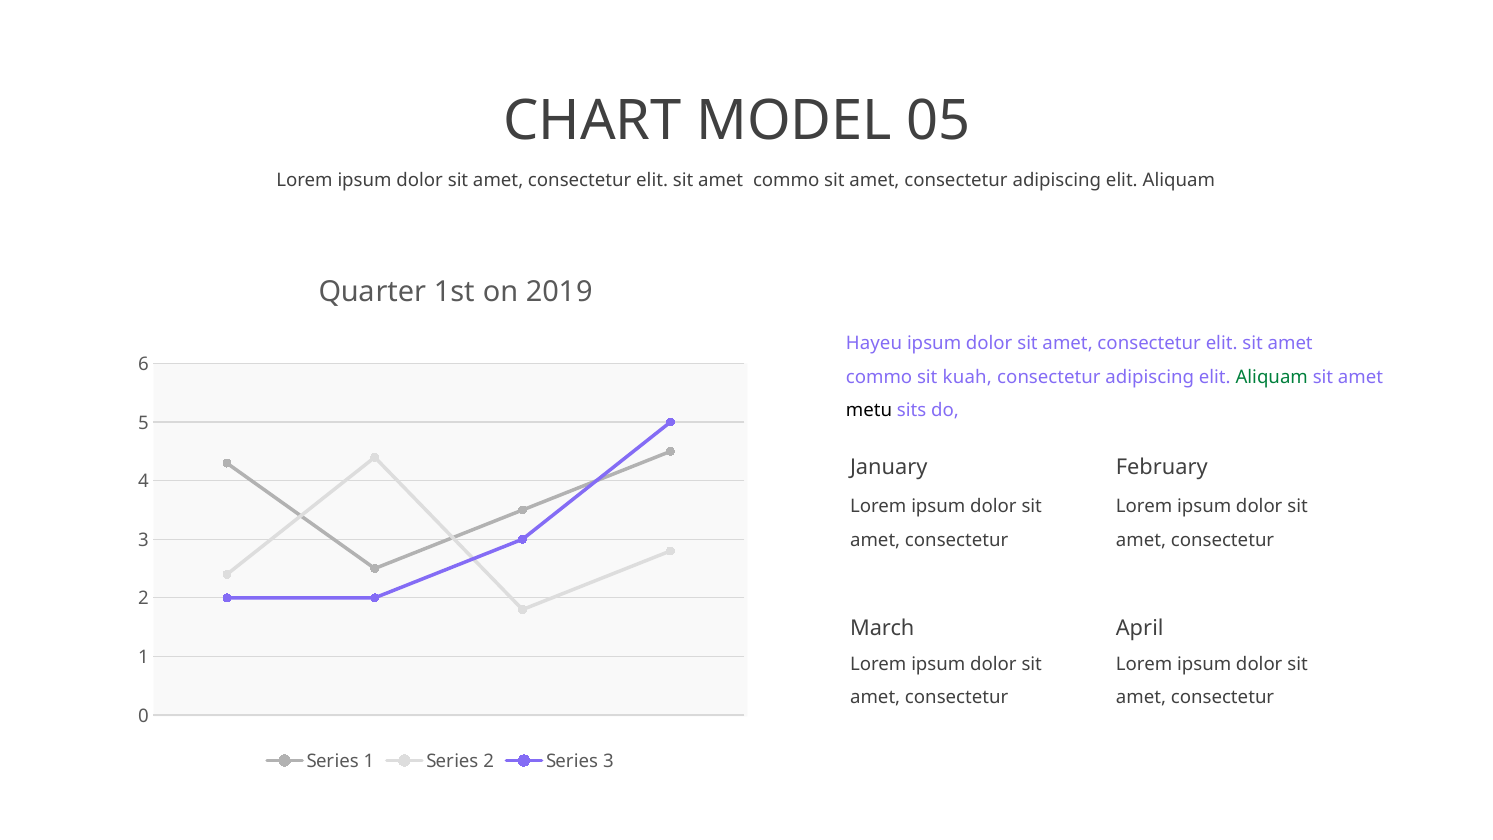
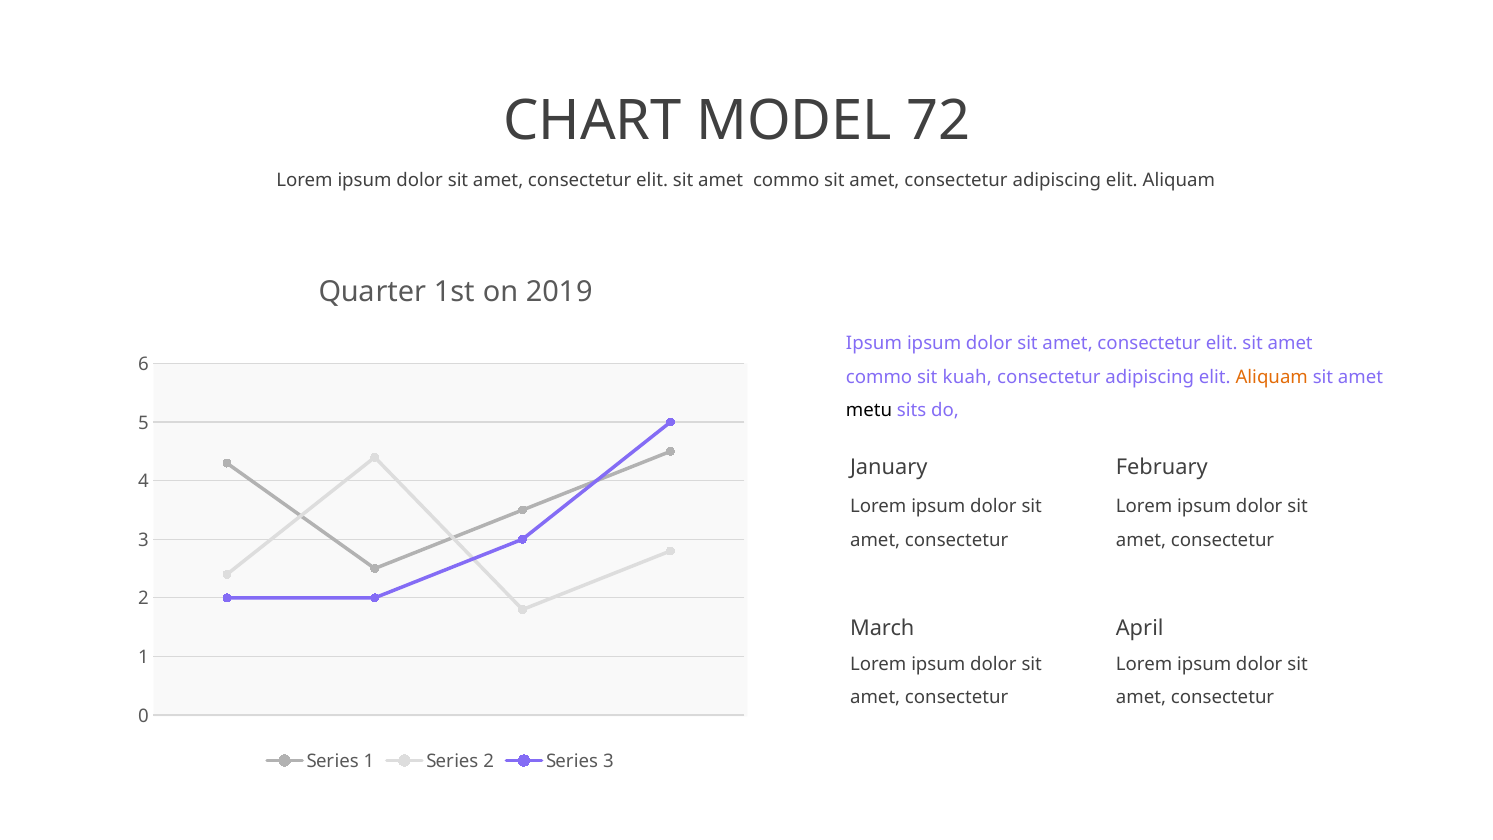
05: 05 -> 72
Hayeu at (874, 343): Hayeu -> Ipsum
Aliquam at (1272, 377) colour: green -> orange
